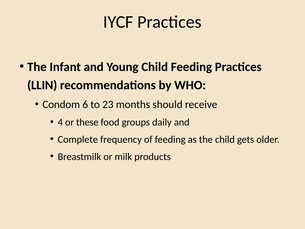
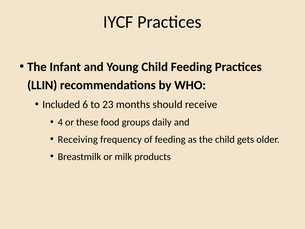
Condom: Condom -> Included
Complete: Complete -> Receiving
